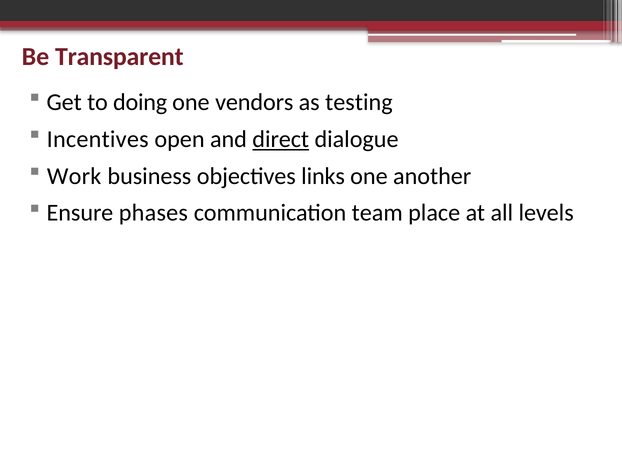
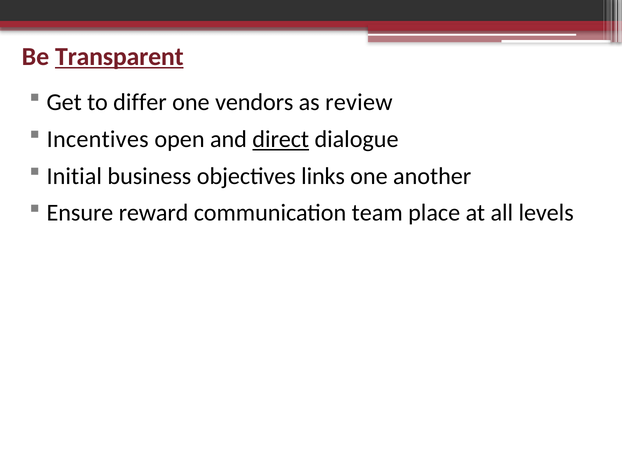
Transparent underline: none -> present
doing: doing -> differ
testing: testing -> review
Work: Work -> Initial
phases: phases -> reward
